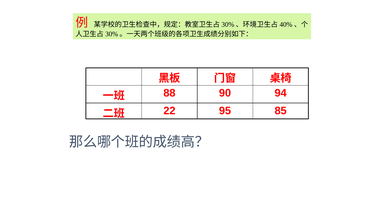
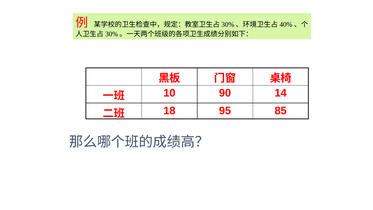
88: 88 -> 10
94: 94 -> 14
22: 22 -> 18
